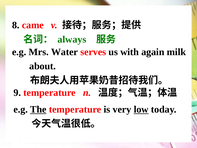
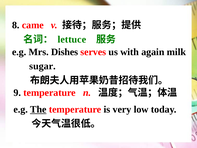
always: always -> lettuce
Water: Water -> Dishes
about: about -> sugar
low underline: present -> none
